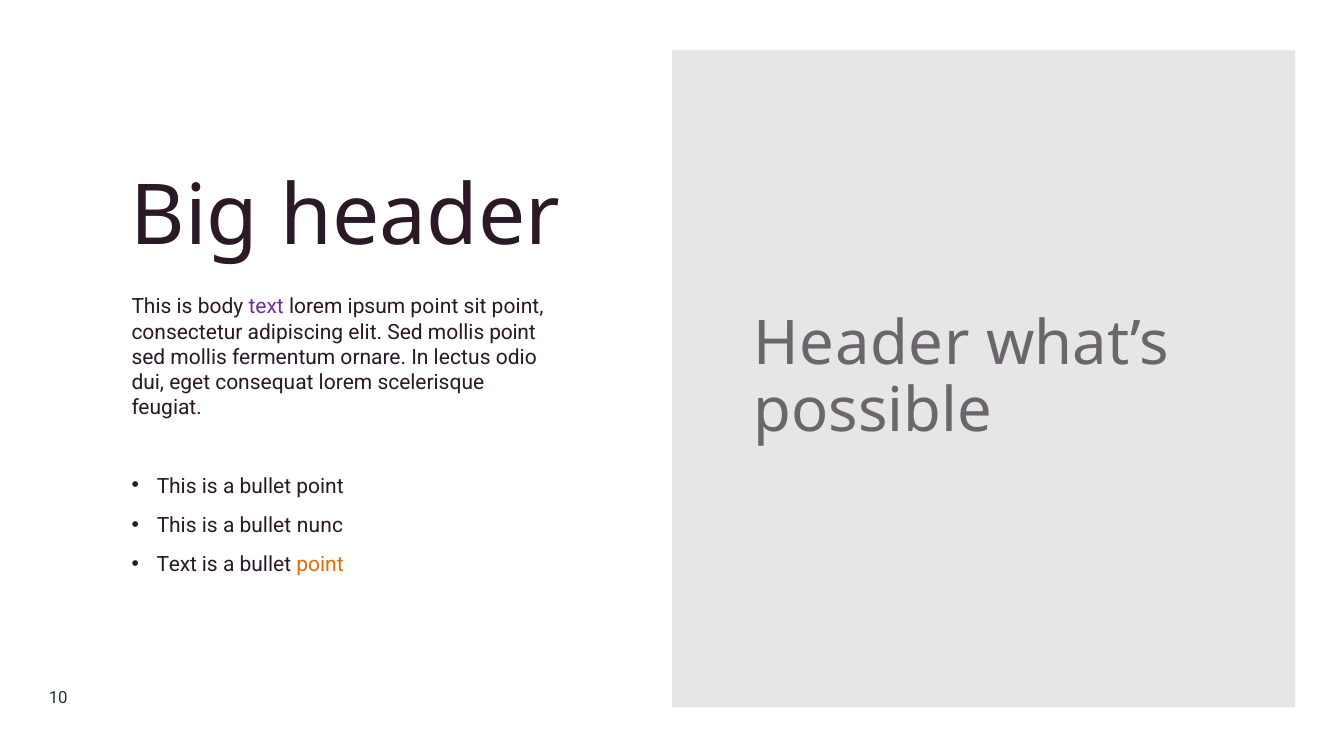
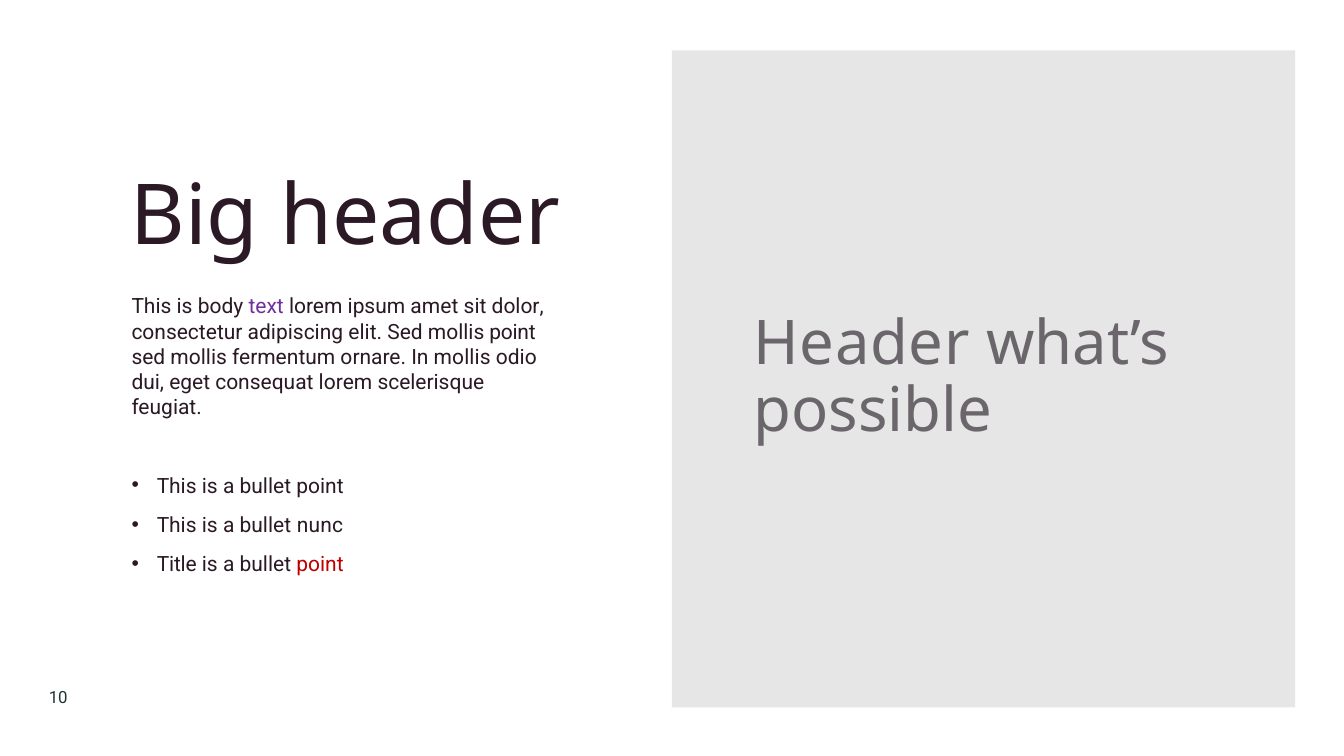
ipsum point: point -> amet
sit point: point -> dolor
In lectus: lectus -> mollis
Text at (177, 565): Text -> Title
point at (320, 565) colour: orange -> red
